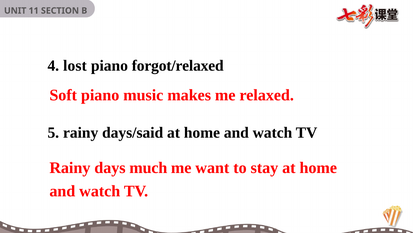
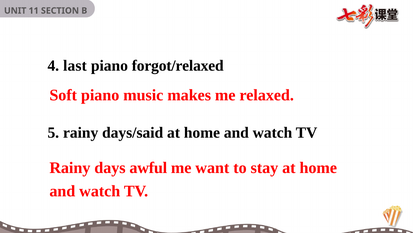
lost: lost -> last
much: much -> awful
